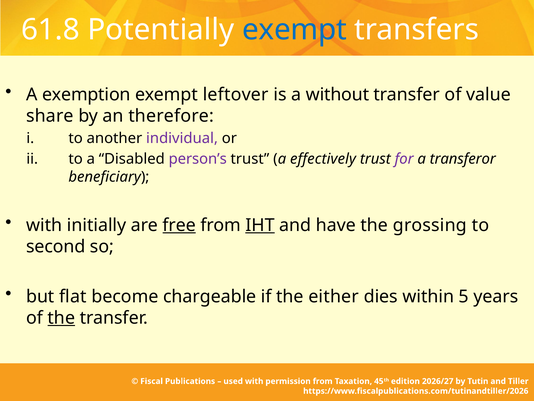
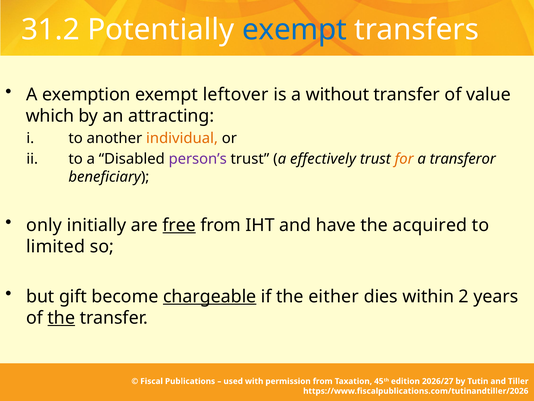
61.8: 61.8 -> 31.2
share: share -> which
therefore: therefore -> attracting
individual colour: purple -> orange
for colour: purple -> orange
with at (44, 225): with -> only
IHT underline: present -> none
grossing: grossing -> acquired
second: second -> limited
flat: flat -> gift
chargeable underline: none -> present
5: 5 -> 2
